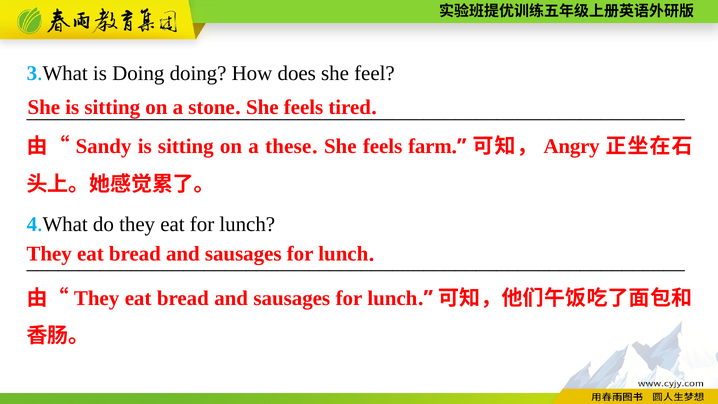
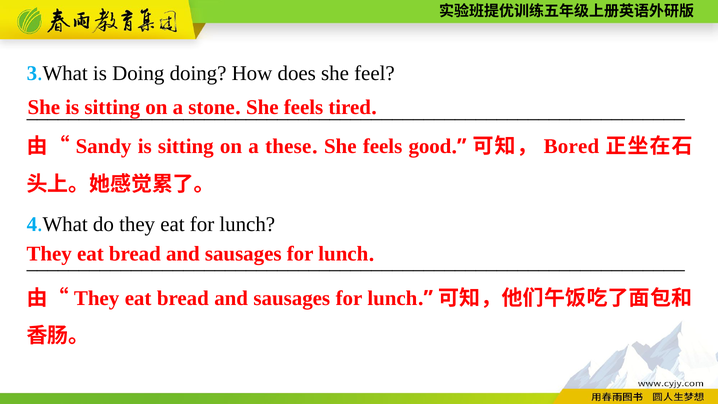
farm: farm -> good
Angry: Angry -> Bored
